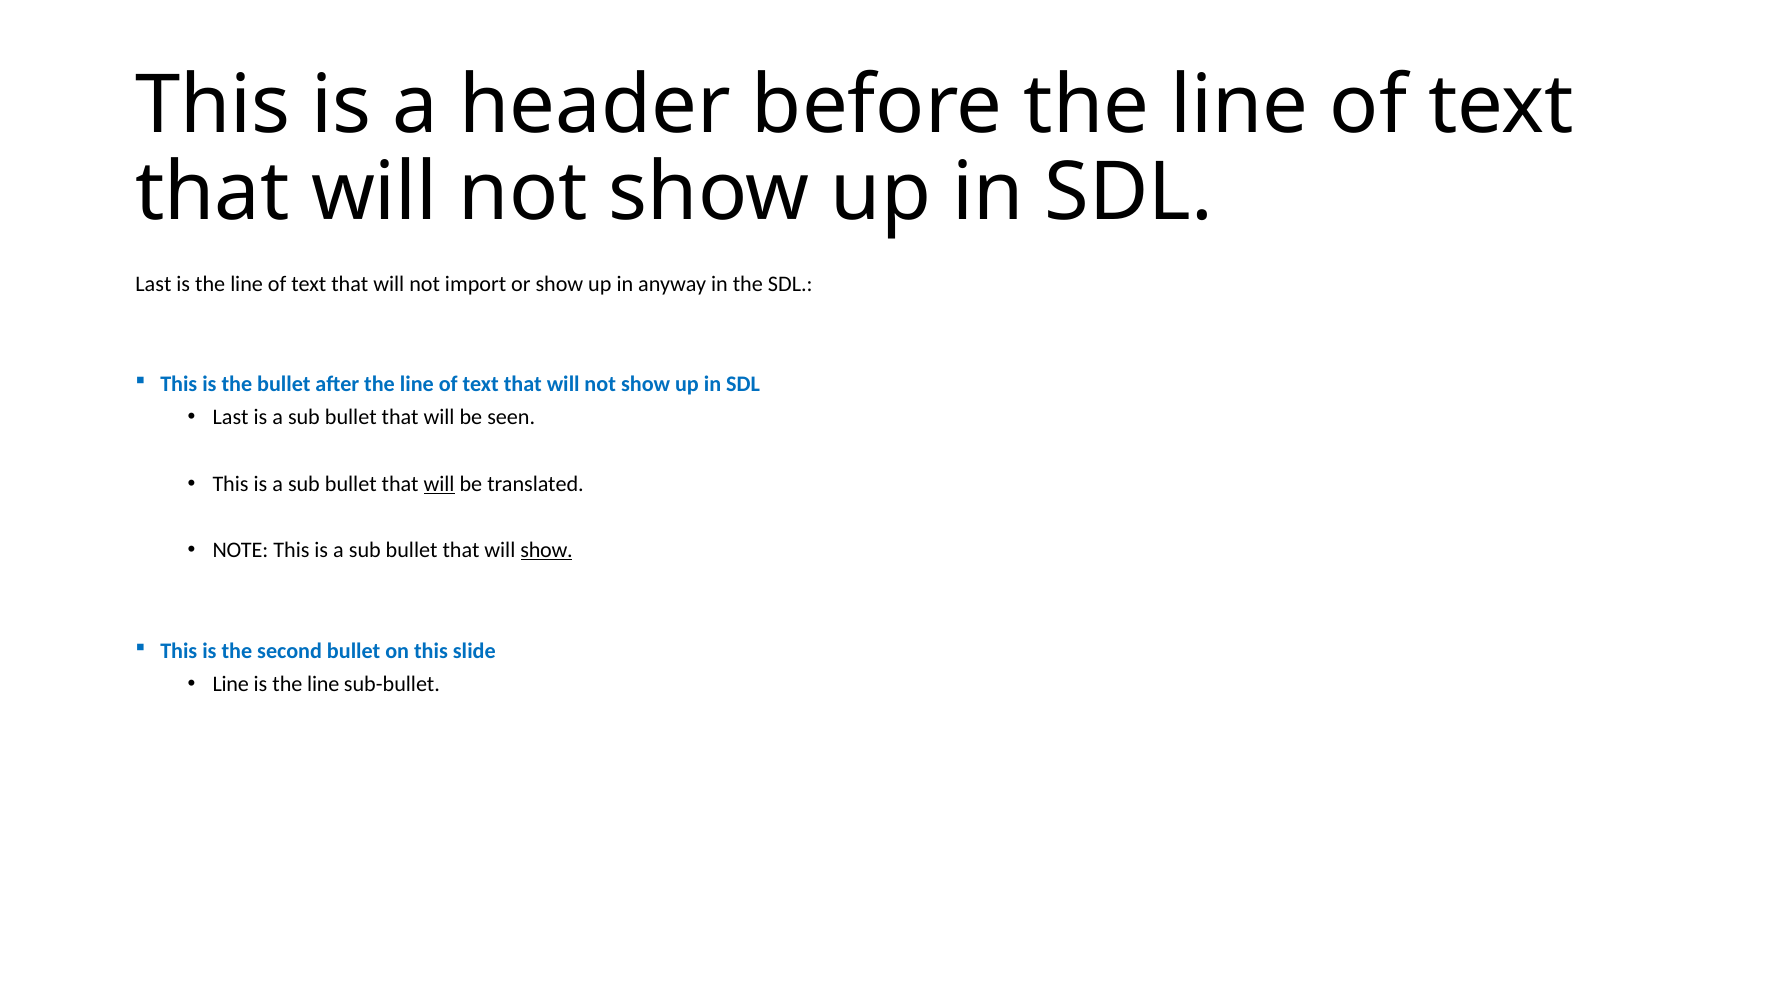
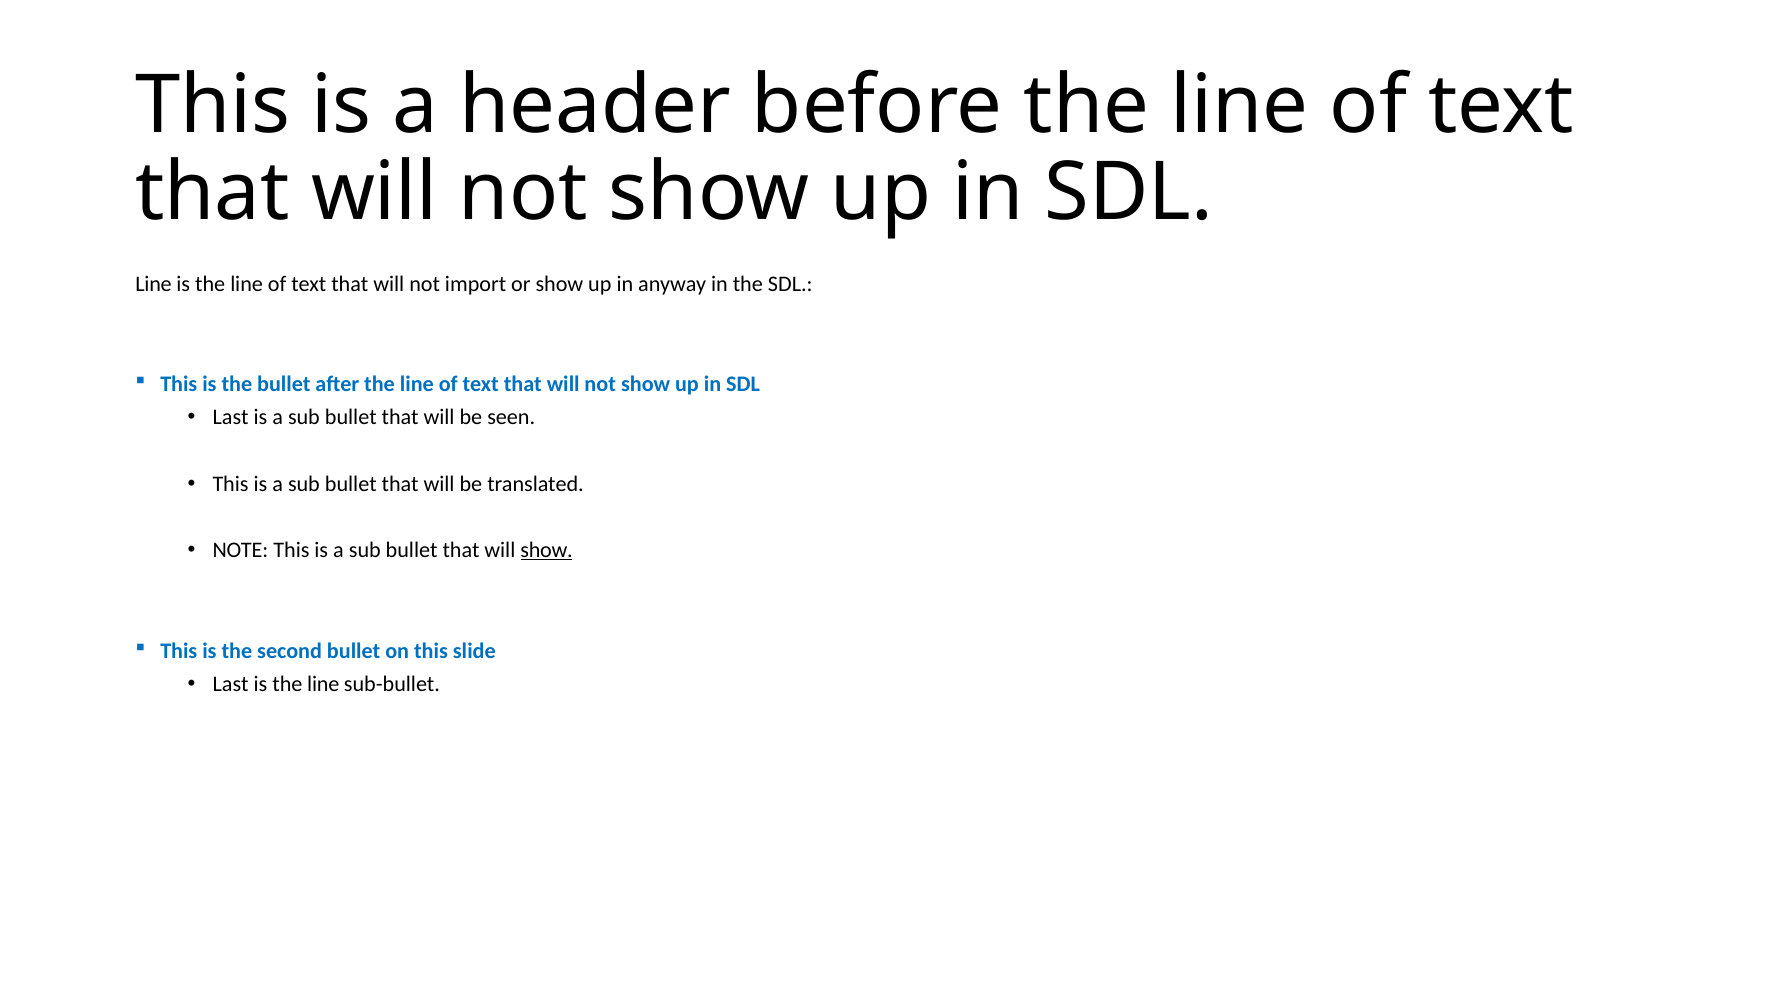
Last at (153, 284): Last -> Line
will at (439, 484) underline: present -> none
Line at (231, 684): Line -> Last
